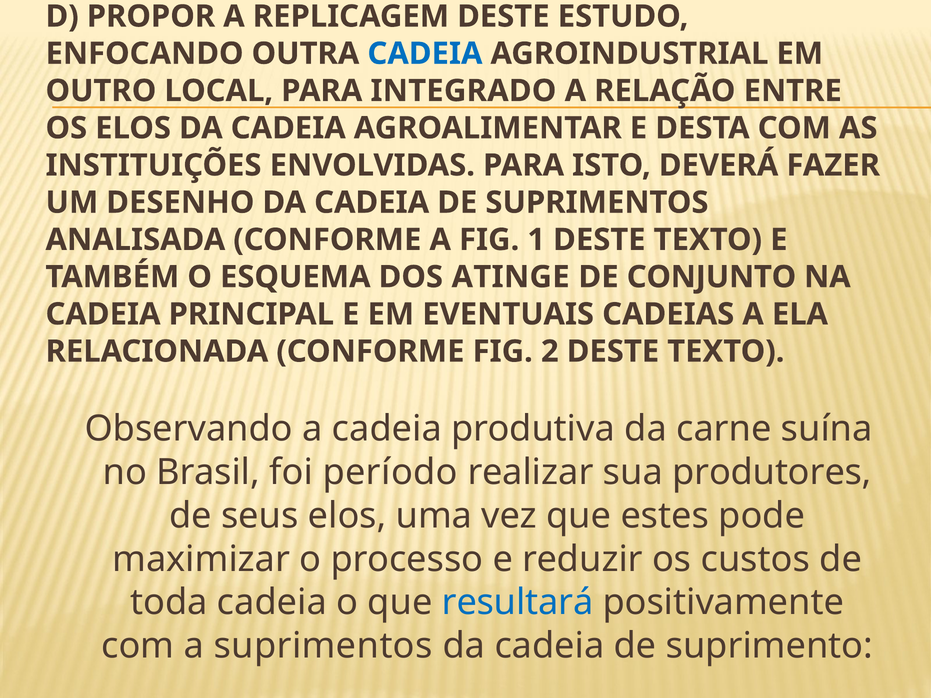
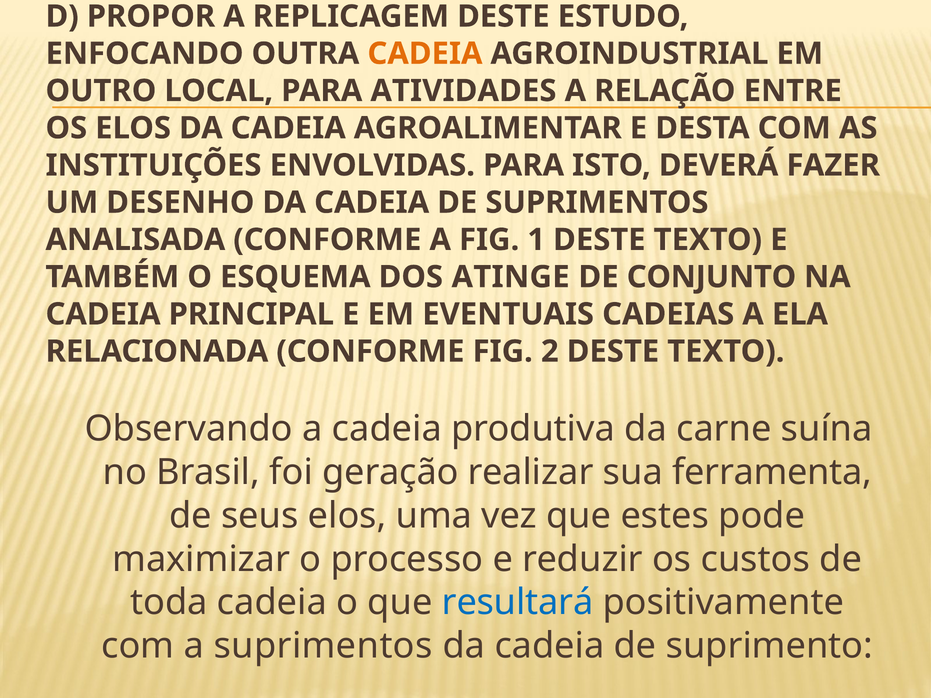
CADEIA at (425, 54) colour: blue -> orange
INTEGRADO: INTEGRADO -> ATIVIDADES
período: período -> geração
produtores: produtores -> ferramenta
